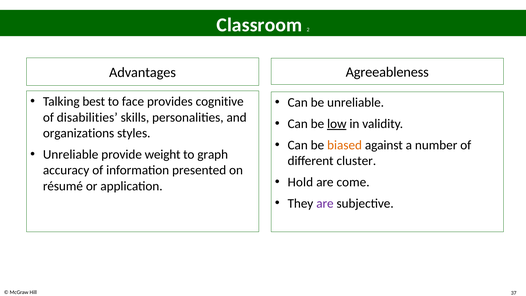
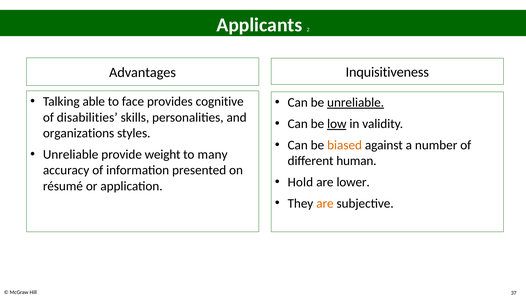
Classroom: Classroom -> Applicants
Agreeableness: Agreeableness -> Inquisitiveness
best: best -> able
unreliable at (356, 102) underline: none -> present
graph: graph -> many
cluster: cluster -> human
come: come -> lower
are at (325, 203) colour: purple -> orange
